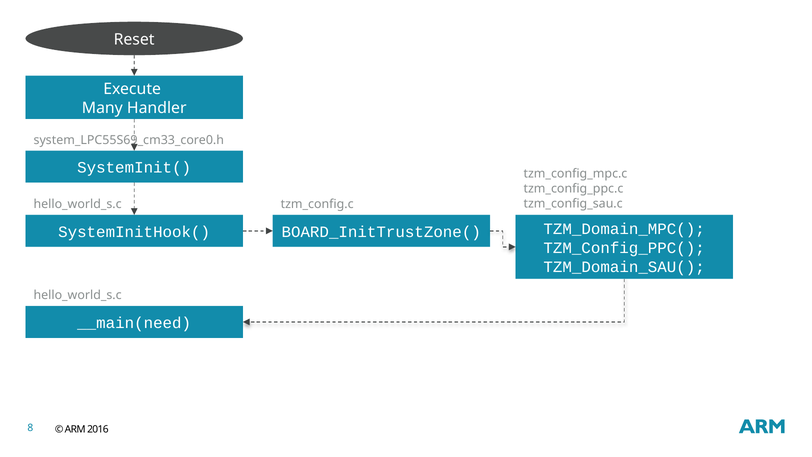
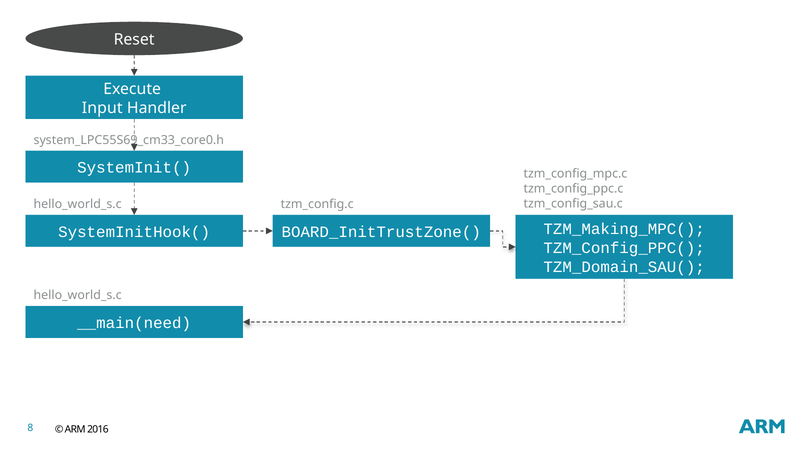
Many: Many -> Input
TZM_Domain_MPC(: TZM_Domain_MPC( -> TZM_Making_MPC(
